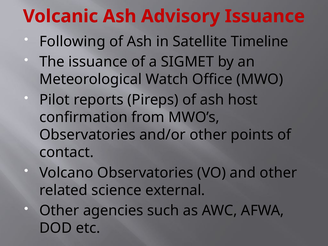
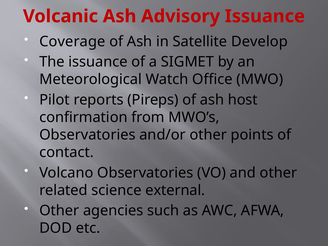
Following: Following -> Coverage
Timeline: Timeline -> Develop
